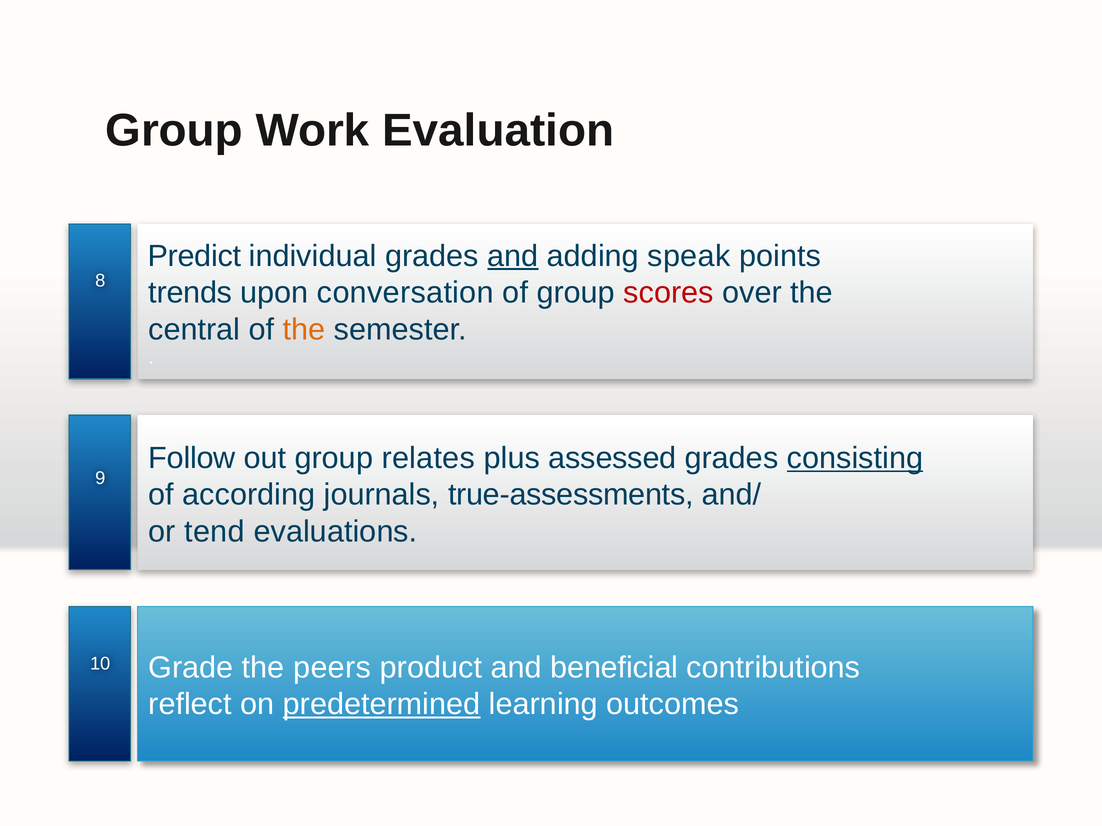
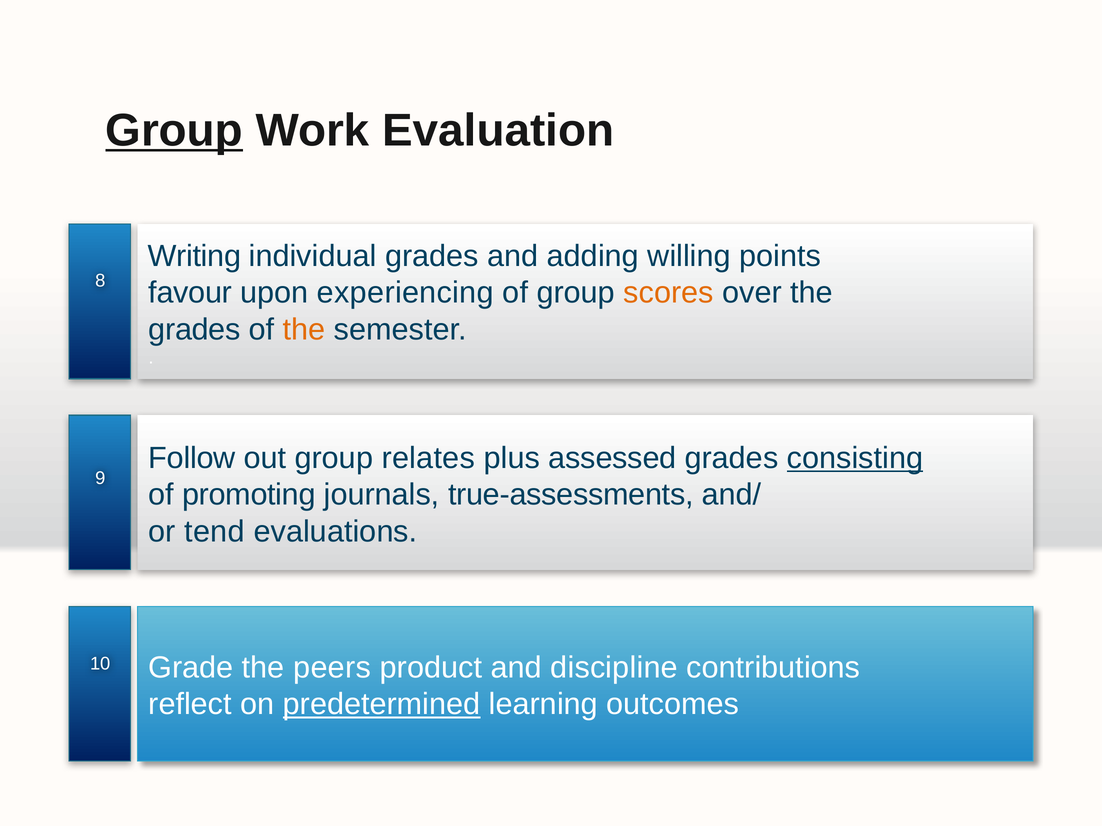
Group at (174, 131) underline: none -> present
Predict: Predict -> Writing
and at (513, 256) underline: present -> none
speak: speak -> willing
trends: trends -> favour
conversation: conversation -> experiencing
scores colour: red -> orange
central at (194, 330): central -> grades
according: according -> promoting
beneficial: beneficial -> discipline
